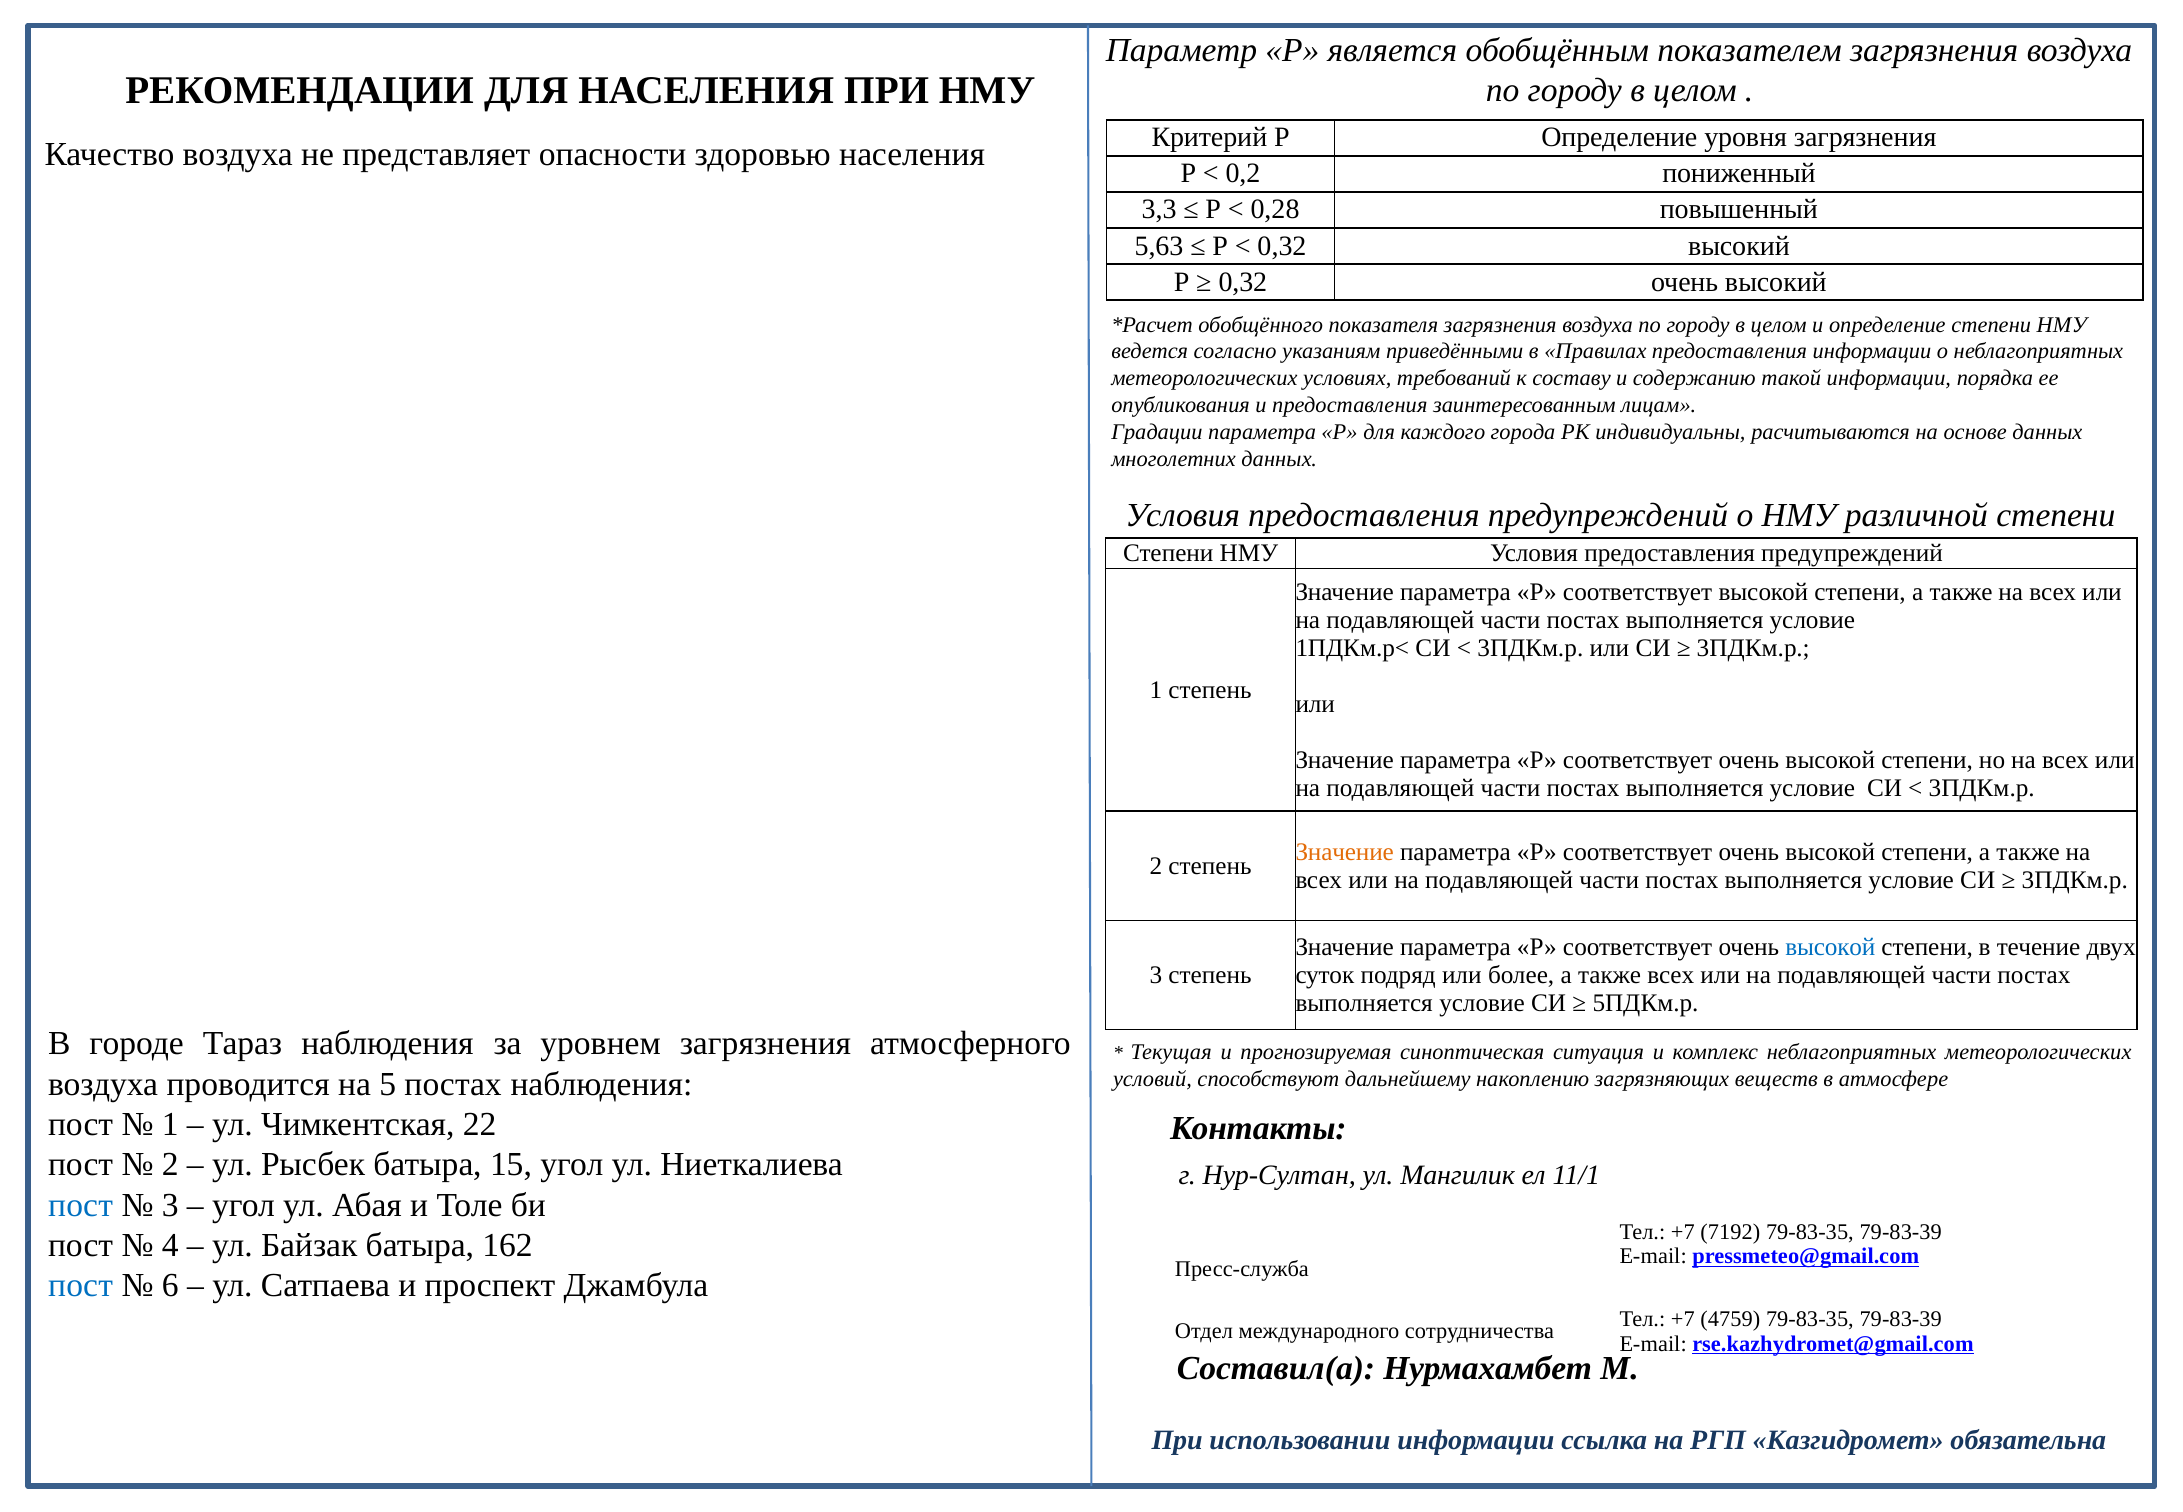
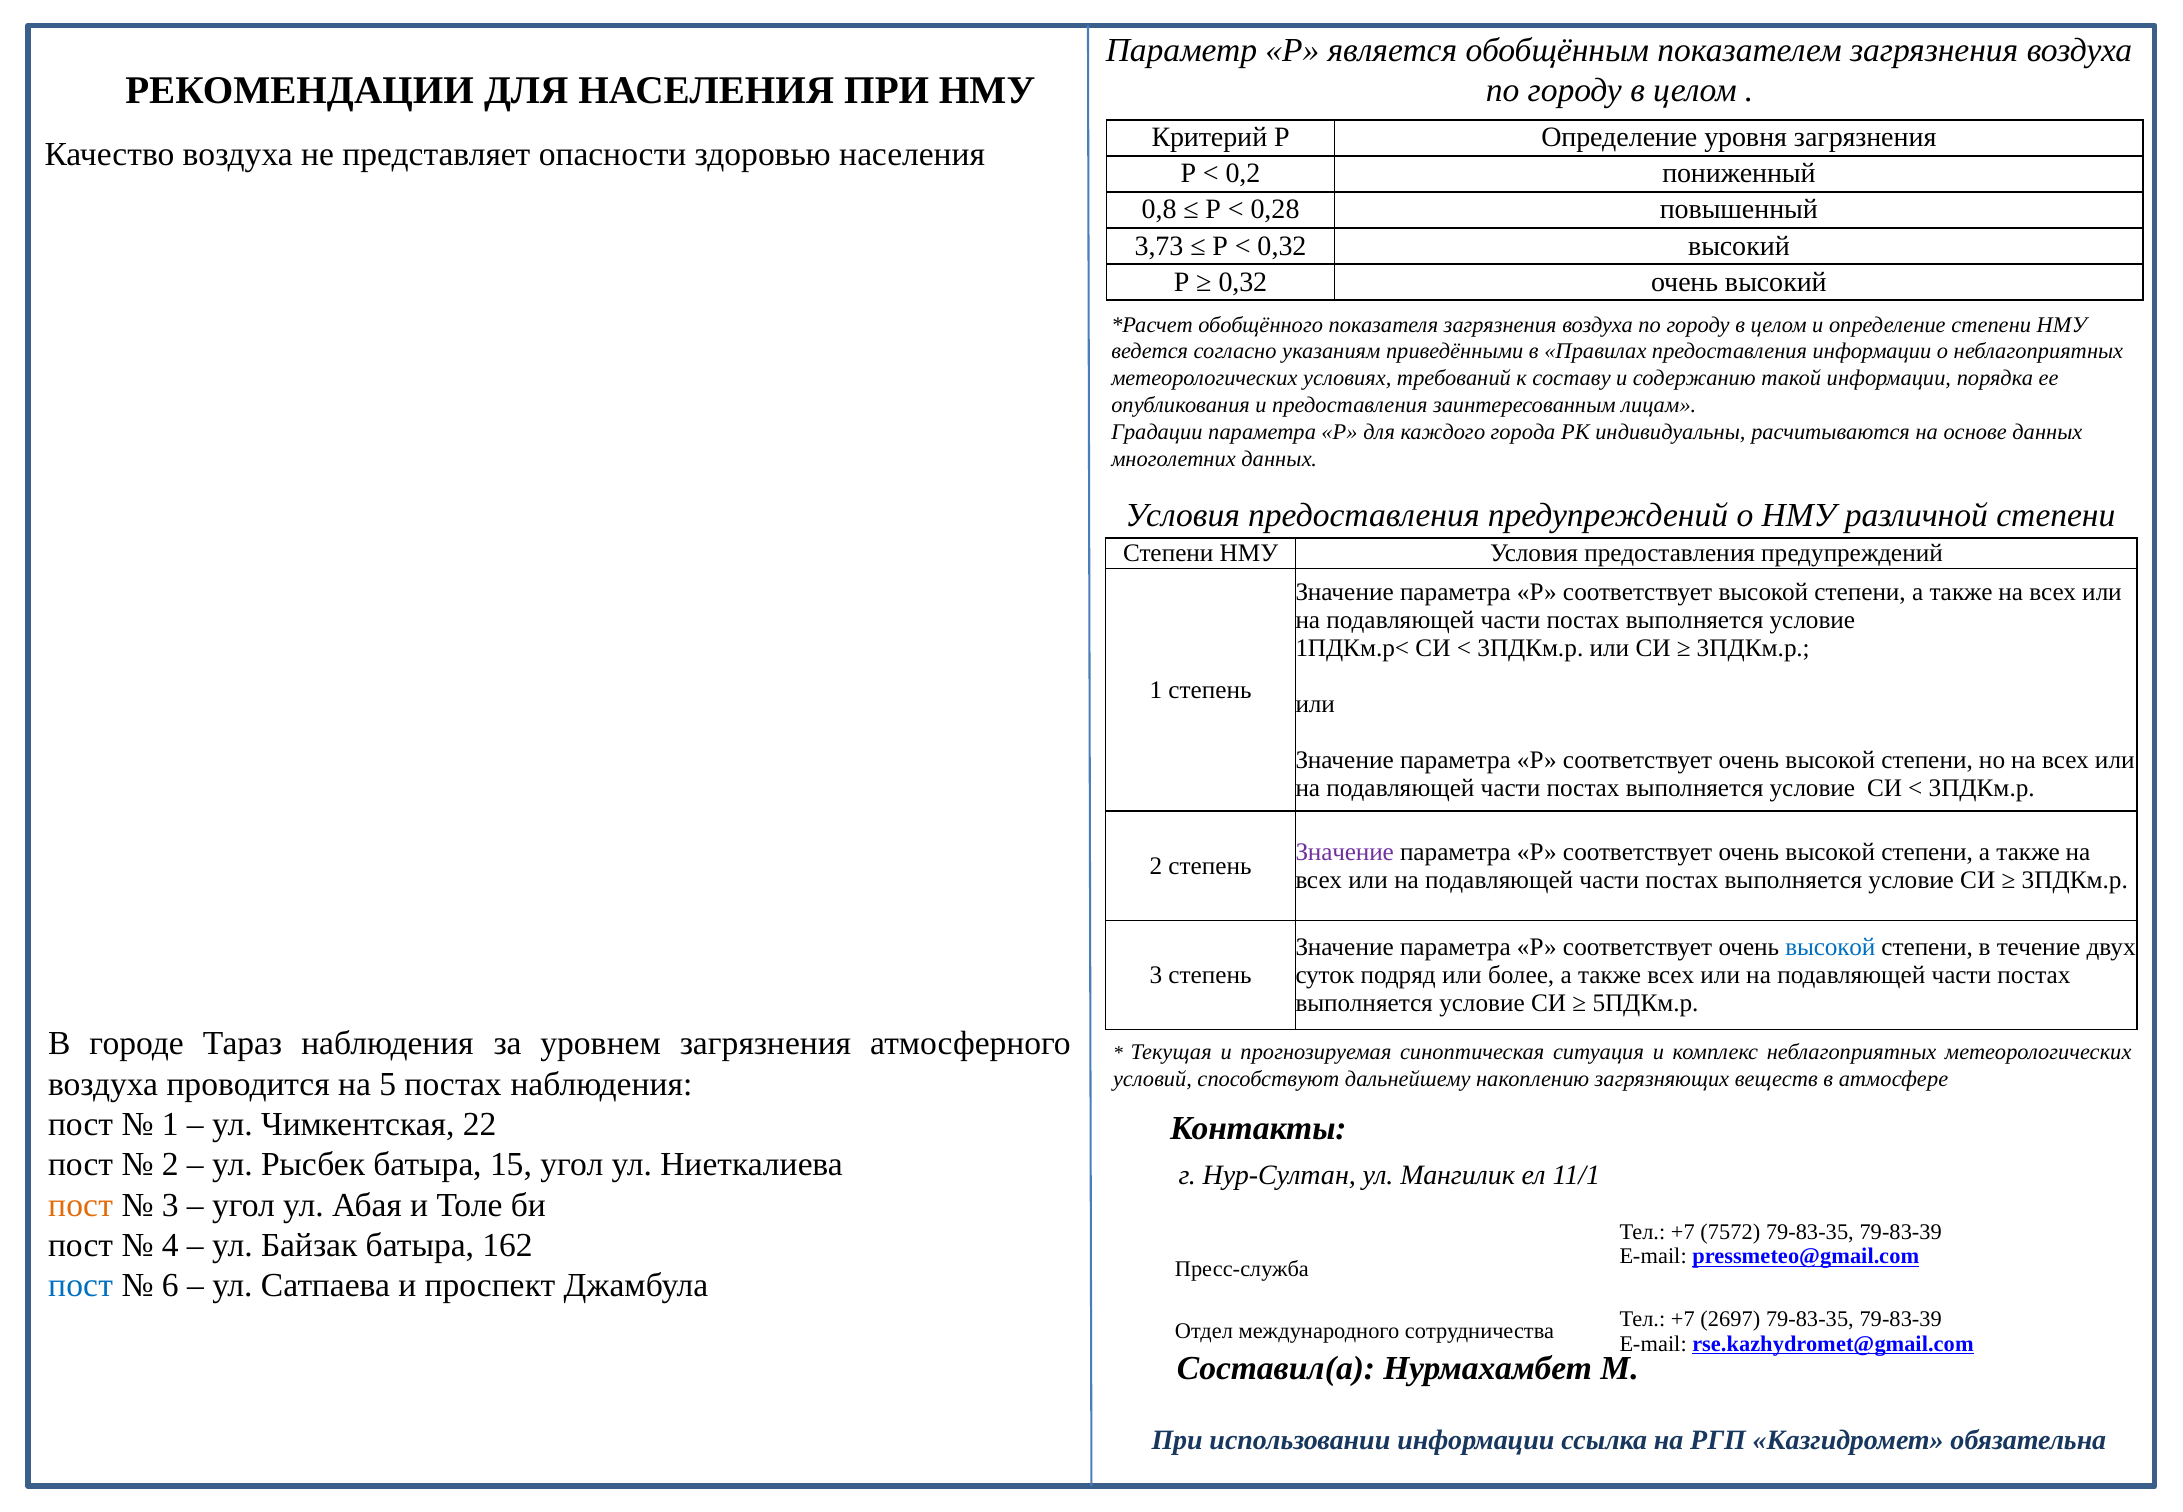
3,3: 3,3 -> 0,8
5,63: 5,63 -> 3,73
Значение at (1345, 851) colour: orange -> purple
пост at (81, 1204) colour: blue -> orange
7192: 7192 -> 7572
4759: 4759 -> 2697
